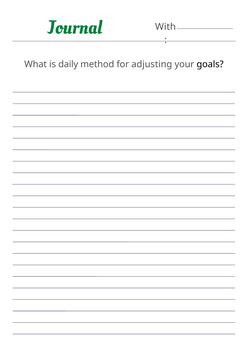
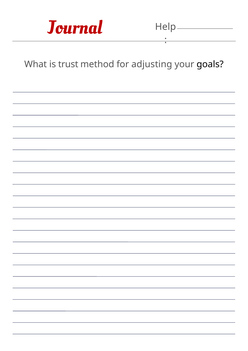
Journal colour: green -> red
With: With -> Help
daily: daily -> trust
